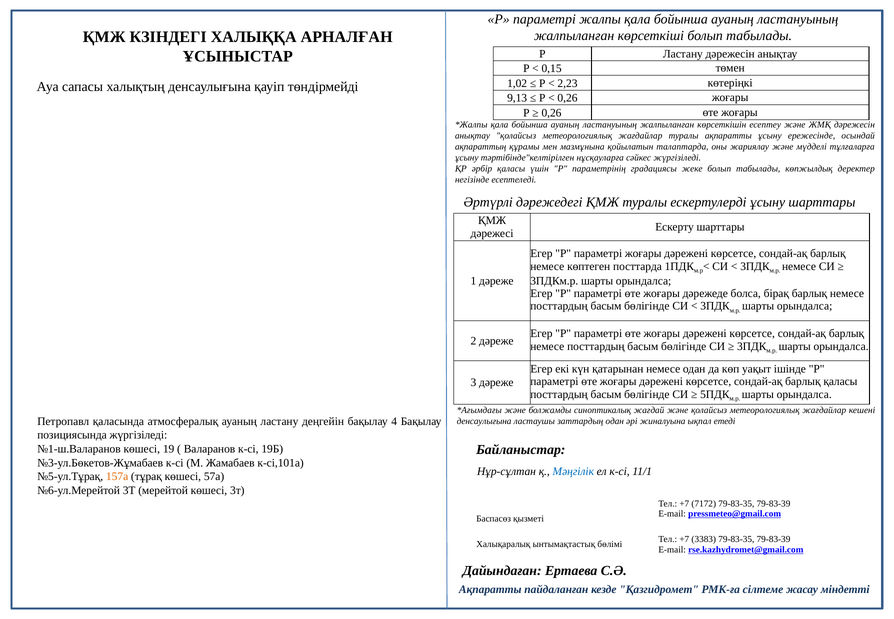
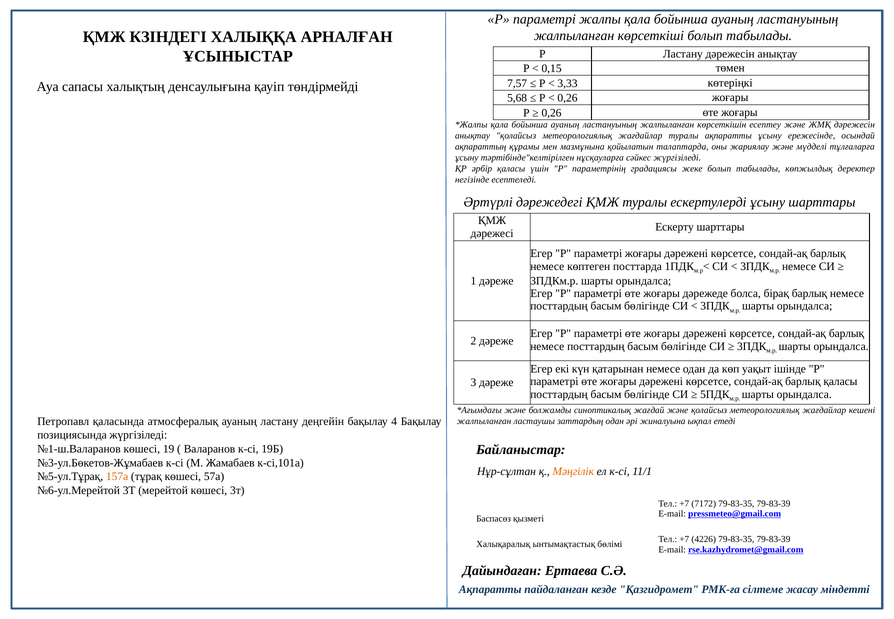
1,02: 1,02 -> 7,57
2,23: 2,23 -> 3,33
9,13: 9,13 -> 5,68
денсаулығына at (484, 421): денсаулығына -> жалпыланған
Мәңгілік colour: blue -> orange
3383: 3383 -> 4226
